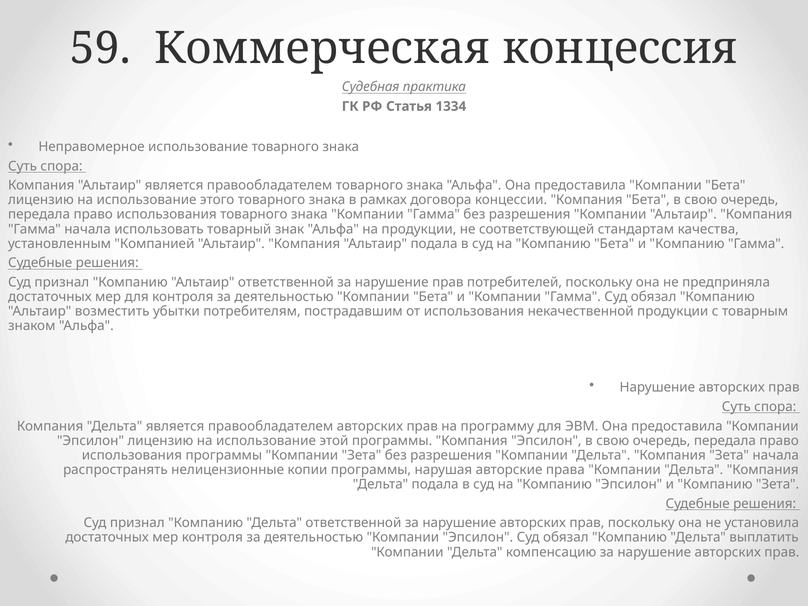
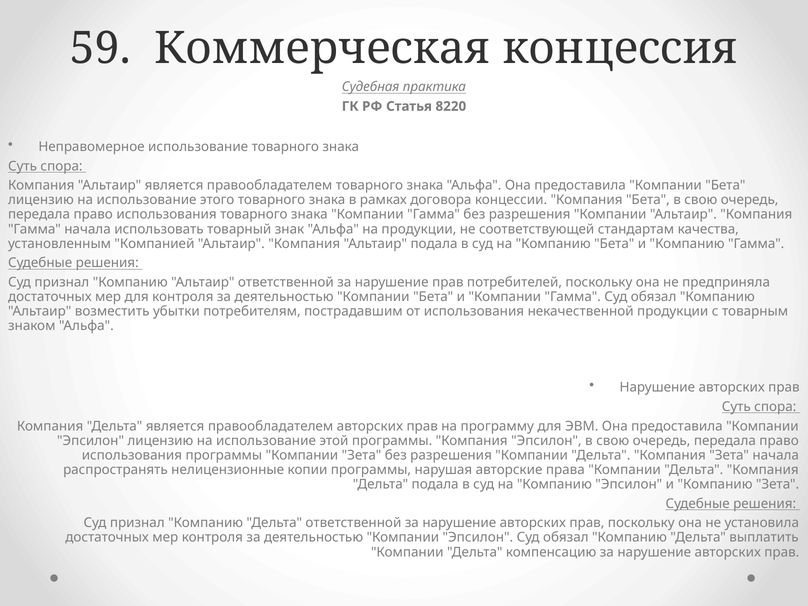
1334: 1334 -> 8220
